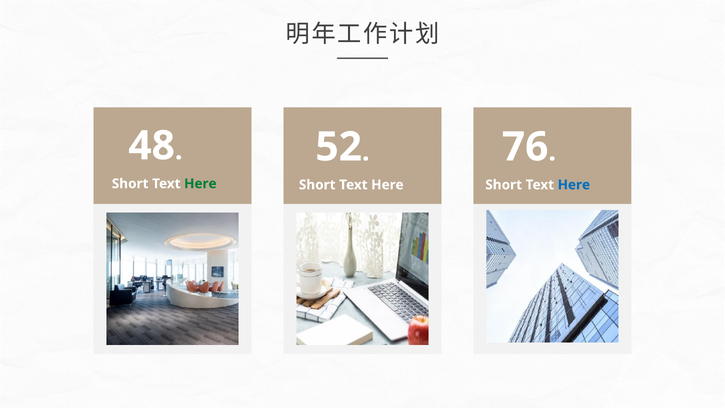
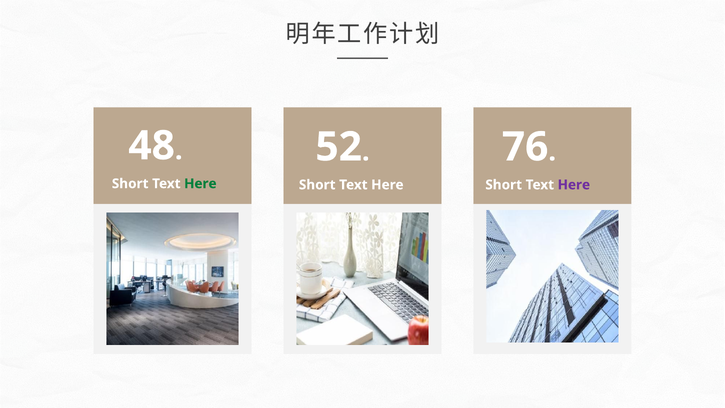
Here at (574, 185) colour: blue -> purple
